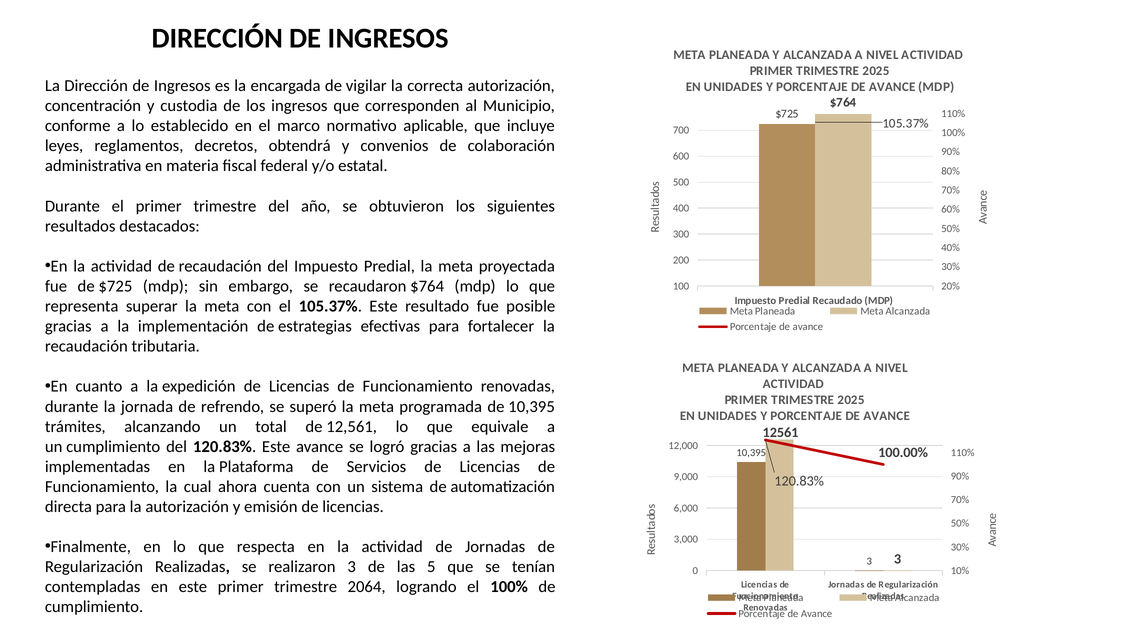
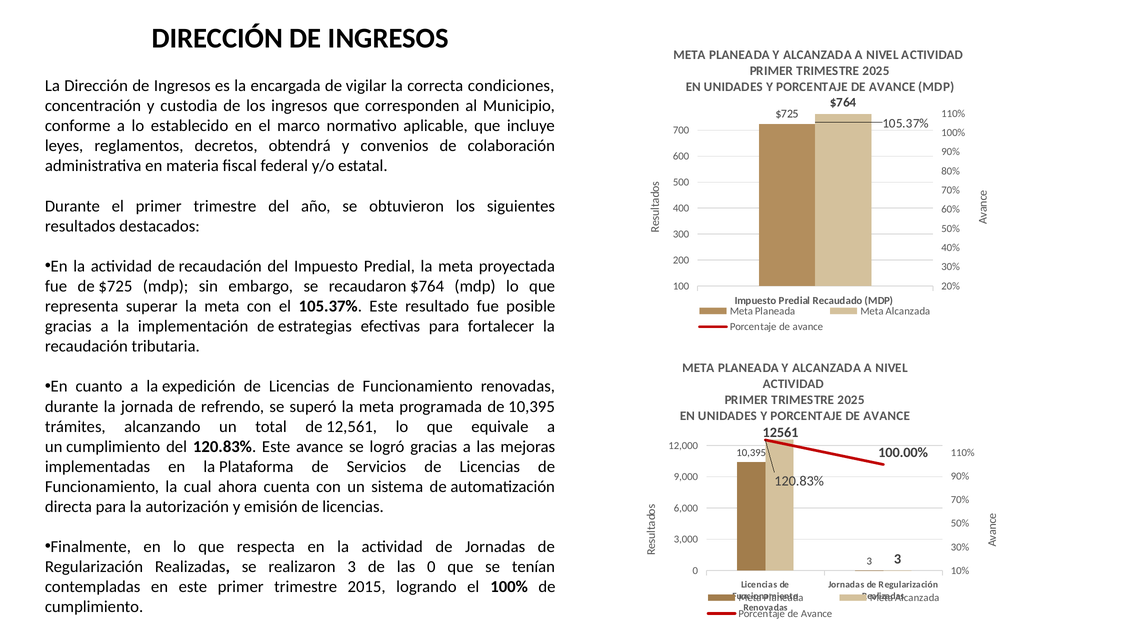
correcta autorización: autorización -> condiciones
las 5: 5 -> 0
2064: 2064 -> 2015
